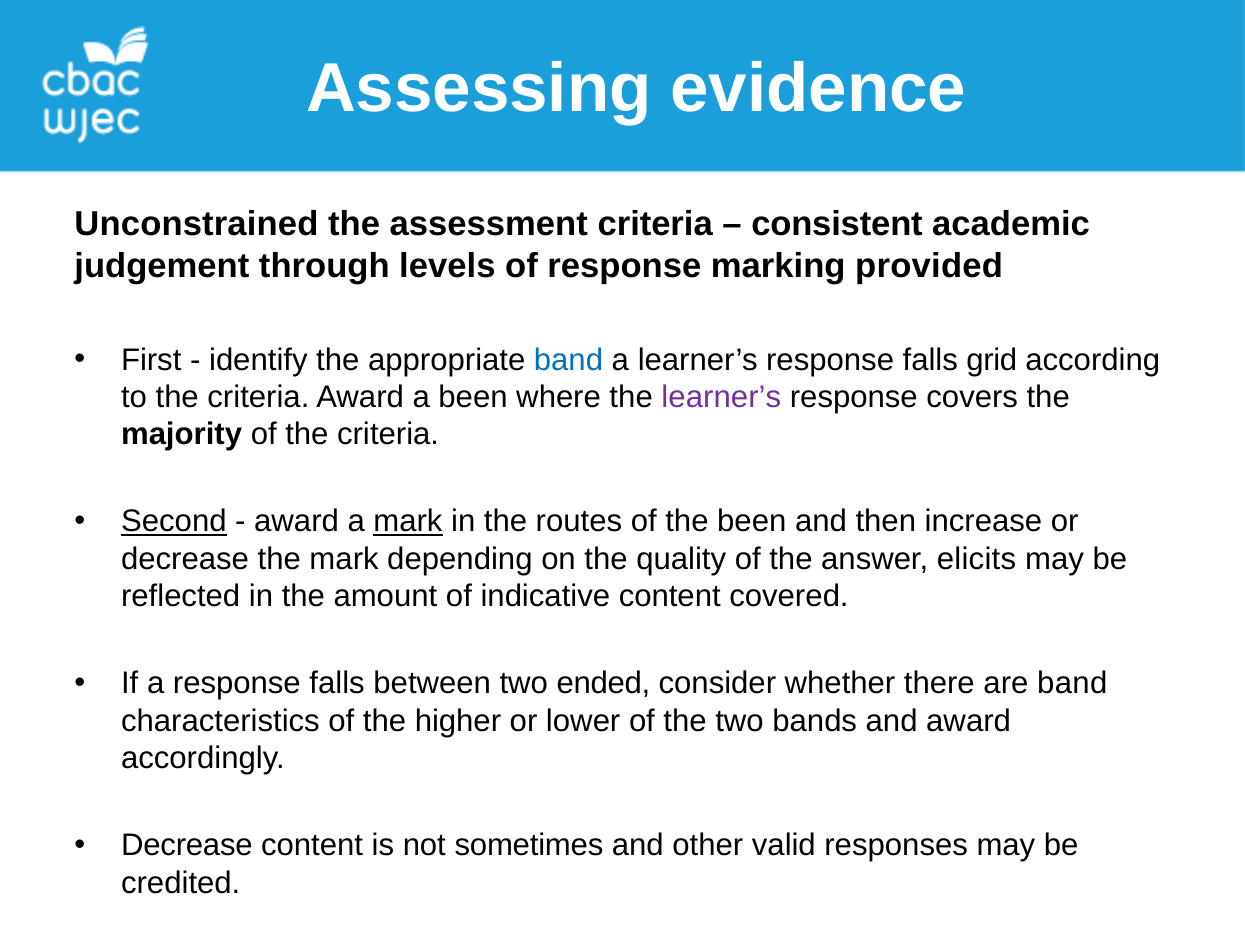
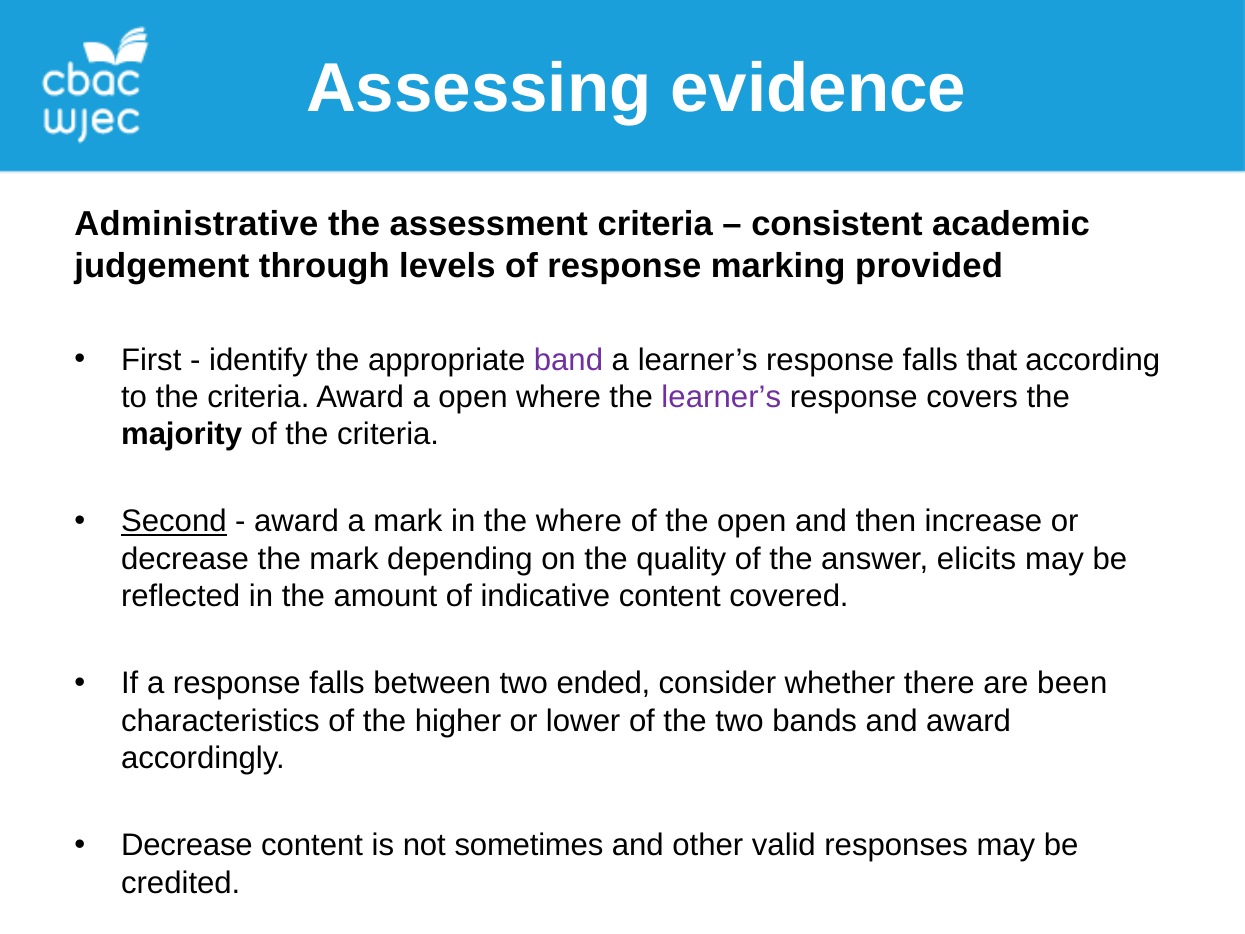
Unconstrained: Unconstrained -> Administrative
band at (569, 360) colour: blue -> purple
grid: grid -> that
a been: been -> open
mark at (408, 522) underline: present -> none
the routes: routes -> where
the been: been -> open
are band: band -> been
